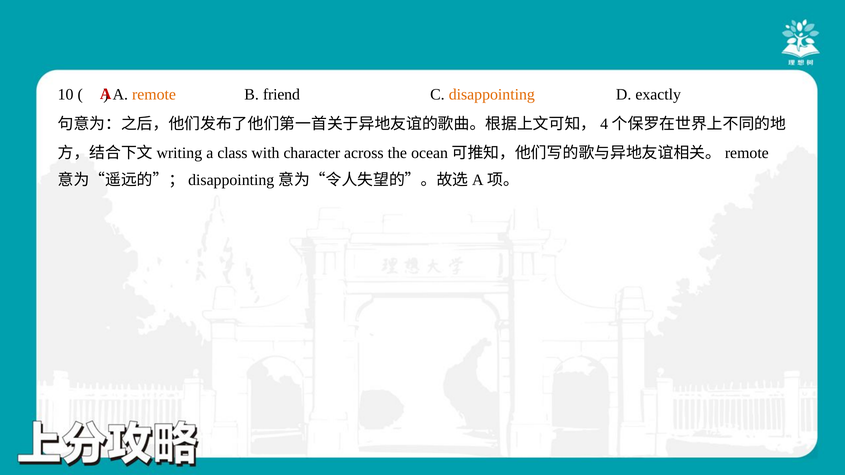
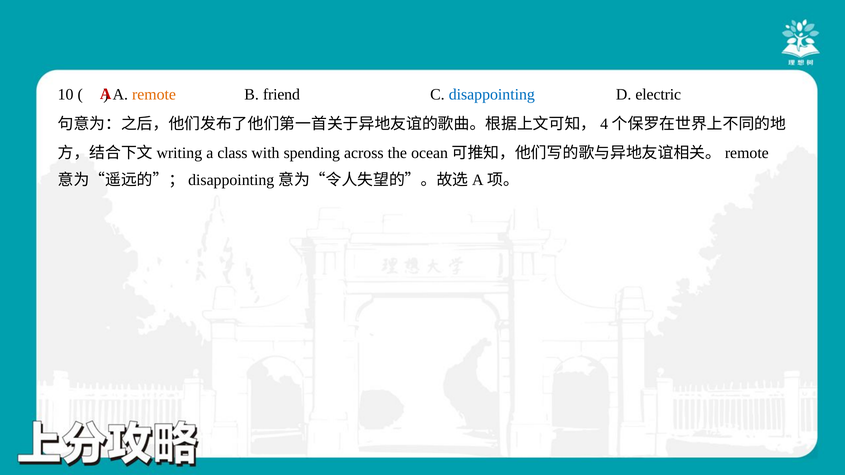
disappointing colour: orange -> blue
exactly: exactly -> electric
character: character -> spending
